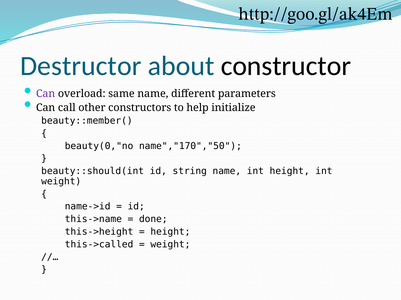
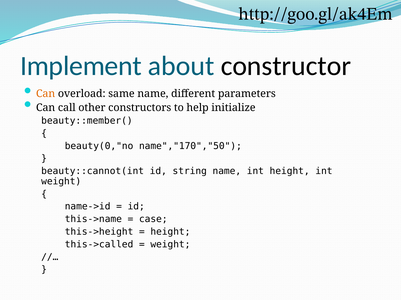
Destructor: Destructor -> Implement
Can at (46, 94) colour: purple -> orange
beauty::should(int: beauty::should(int -> beauty::cannot(int
done: done -> case
